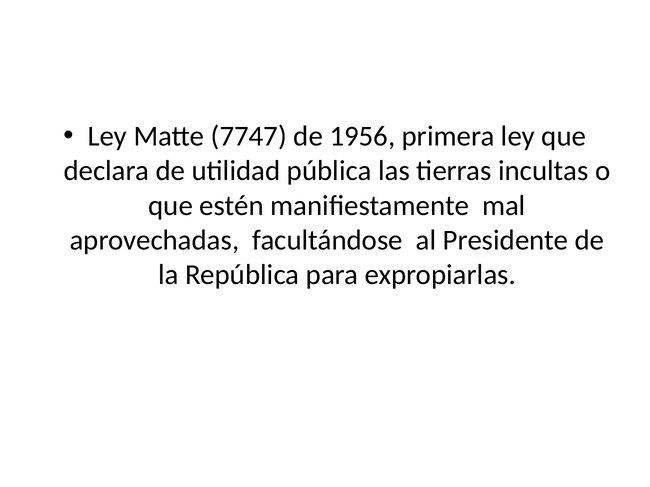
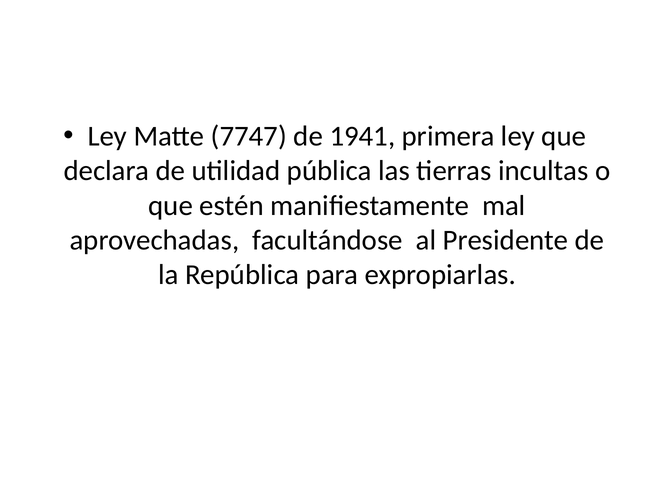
1956: 1956 -> 1941
